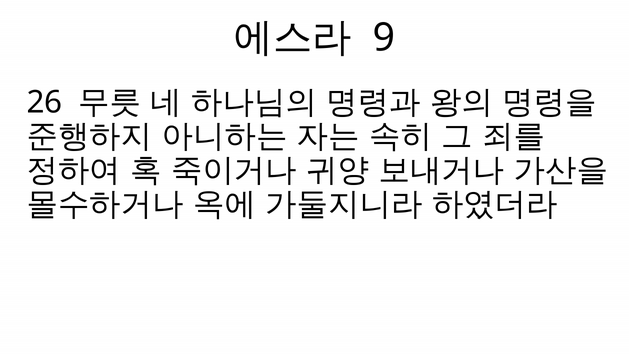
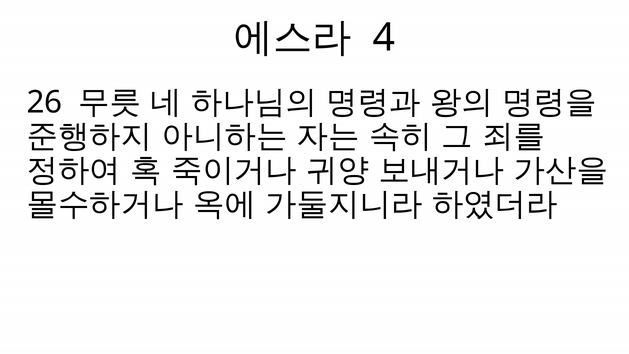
9: 9 -> 4
